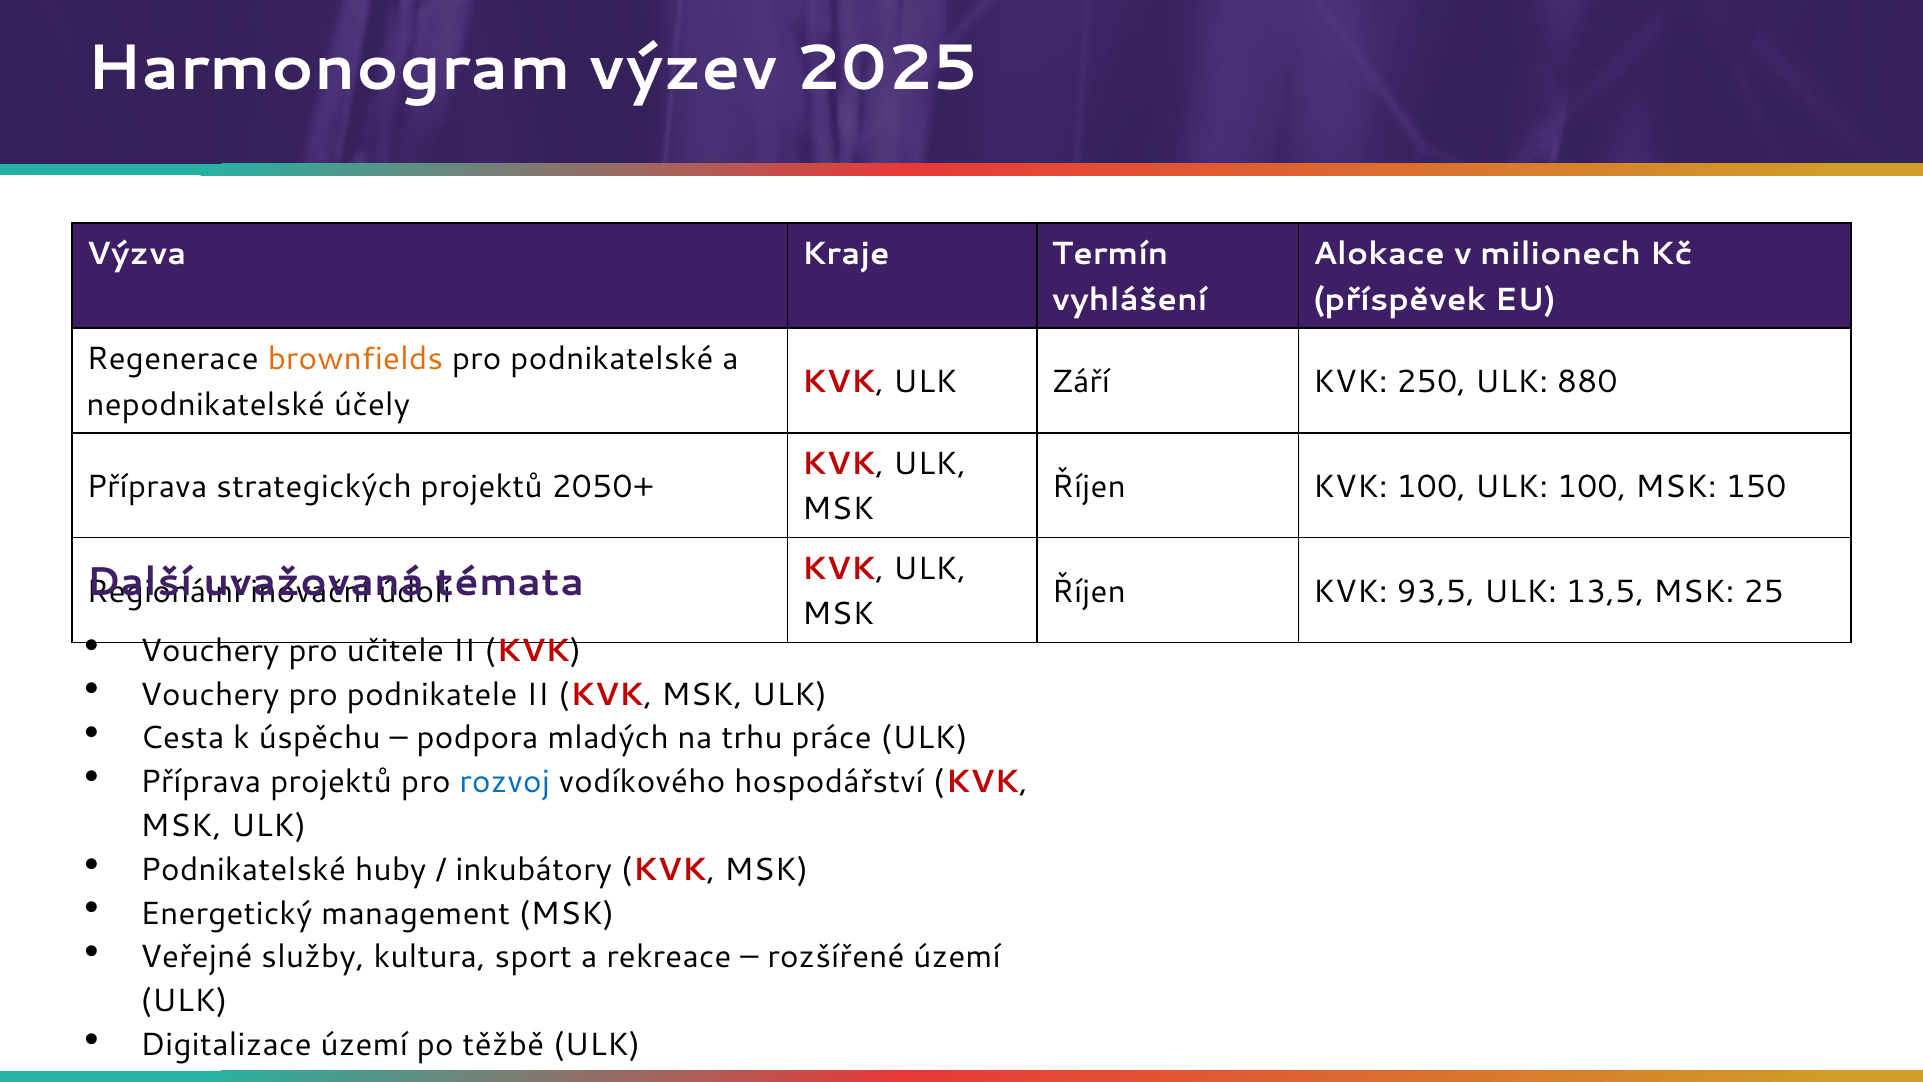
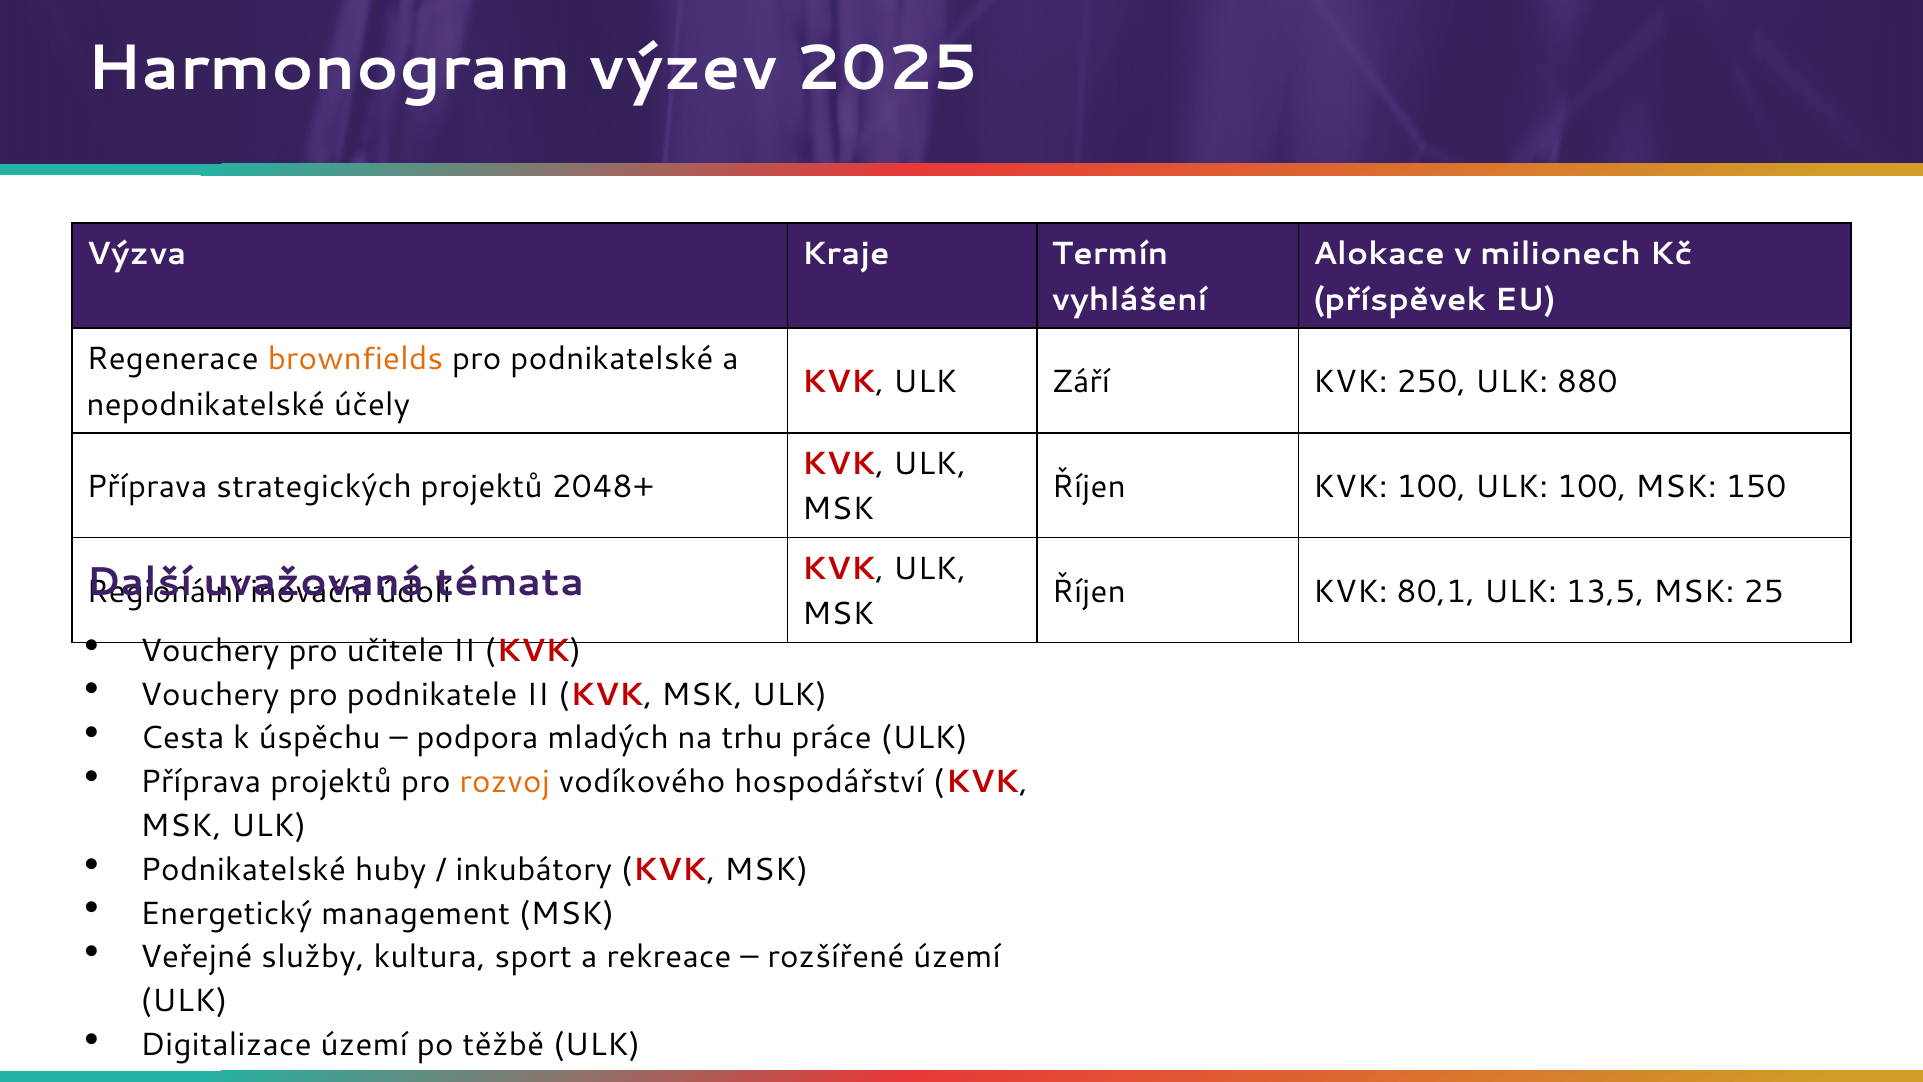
2050+: 2050+ -> 2048+
93,5: 93,5 -> 80,1
rozvoj colour: blue -> orange
